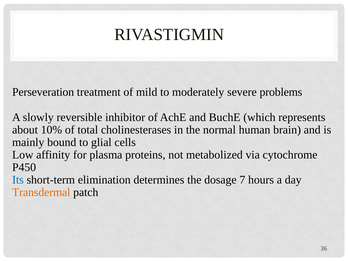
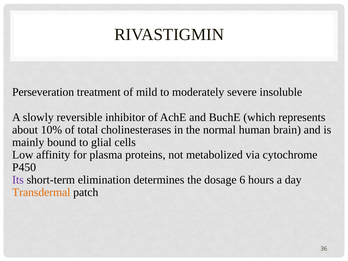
problems: problems -> insoluble
Its colour: blue -> purple
7: 7 -> 6
